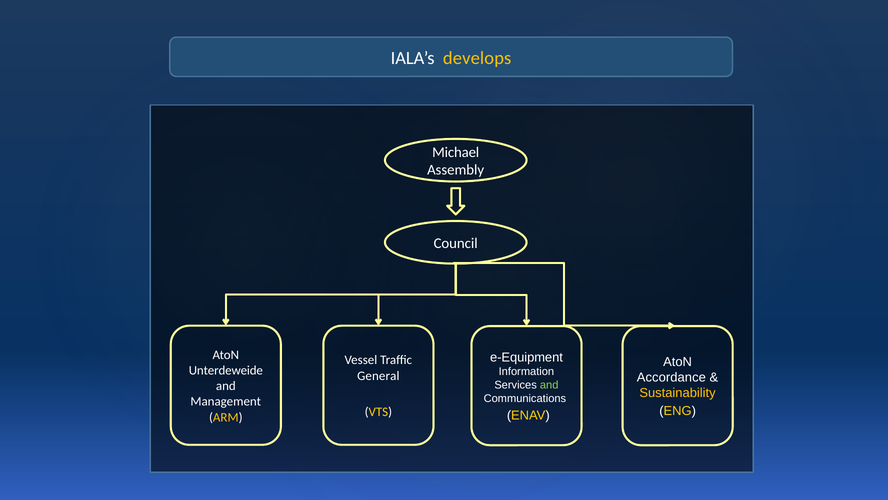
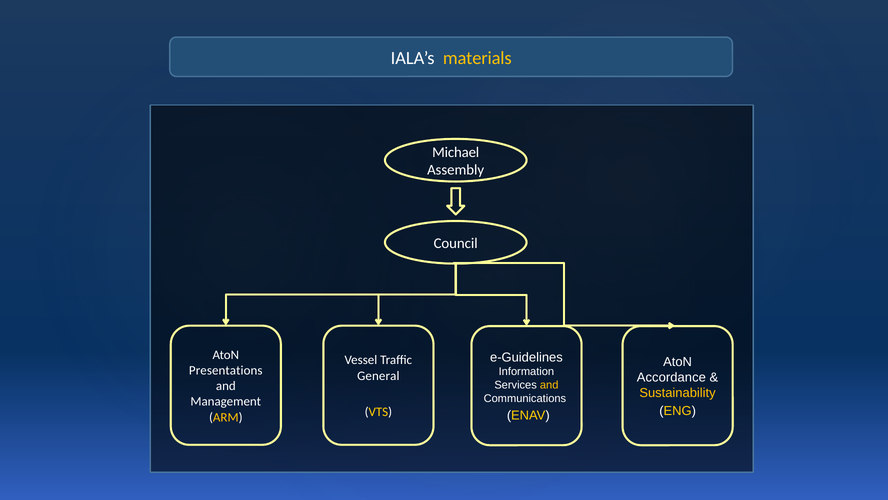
develops: develops -> materials
e-Equipment: e-Equipment -> e-Guidelines
Unterdeweide: Unterdeweide -> Presentations
and at (549, 385) colour: light green -> yellow
